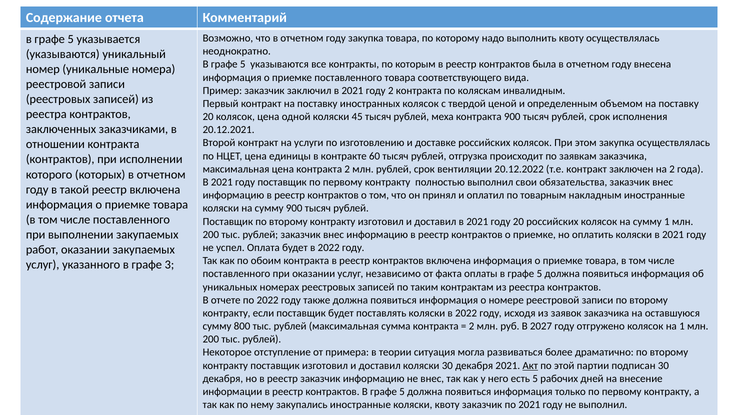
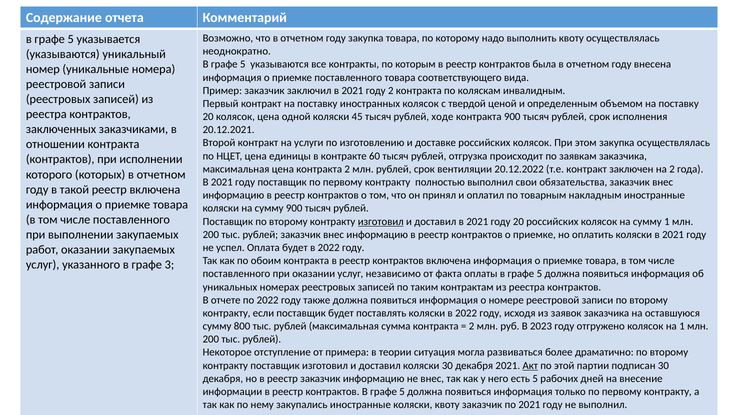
меха: меха -> ходе
изготовил at (381, 222) underline: none -> present
2027: 2027 -> 2023
